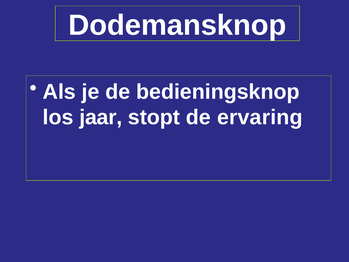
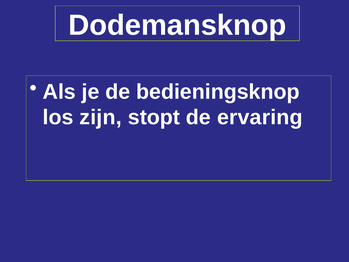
jaar: jaar -> zijn
